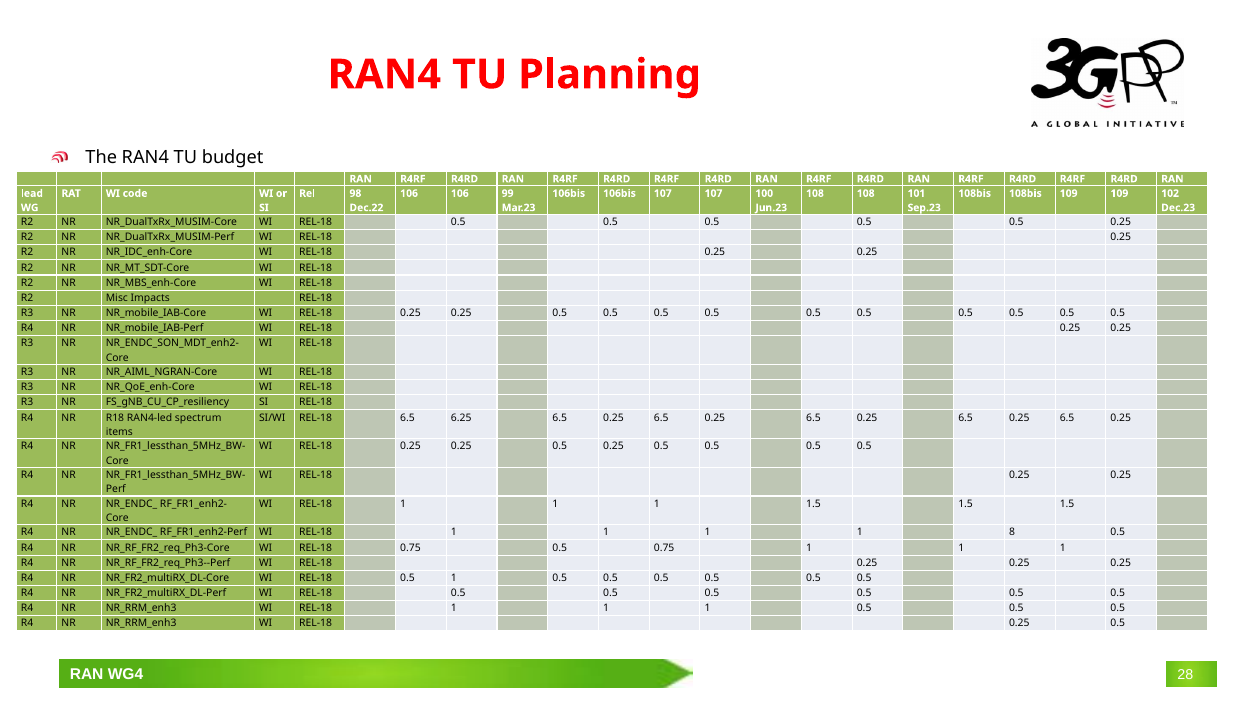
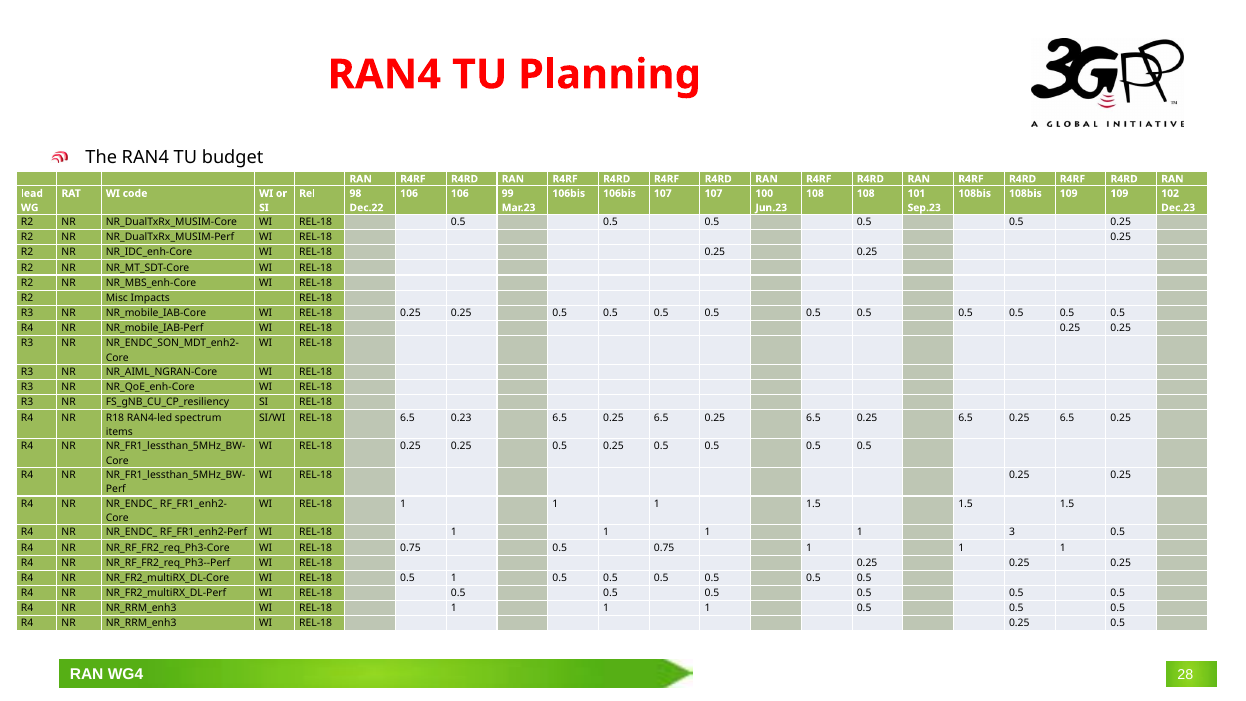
6.25: 6.25 -> 0.23
8: 8 -> 3
